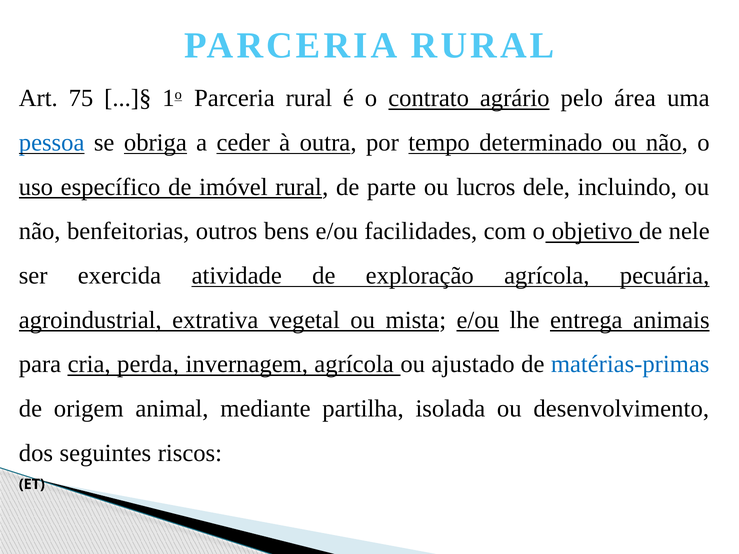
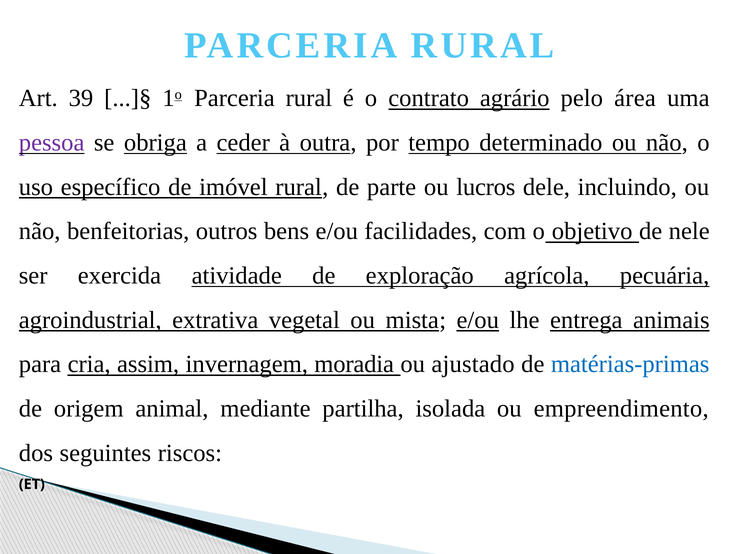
75: 75 -> 39
pessoa colour: blue -> purple
perda: perda -> assim
invernagem agrícola: agrícola -> moradia
desenvolvimento: desenvolvimento -> empreendimento
